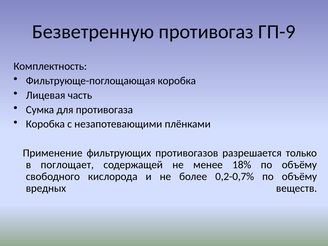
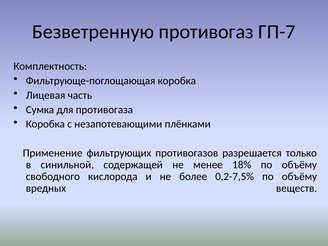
ГП-9: ГП-9 -> ГП-7
поглощает: поглощает -> синильной
0,2-0,7%: 0,2-0,7% -> 0,2-7,5%
